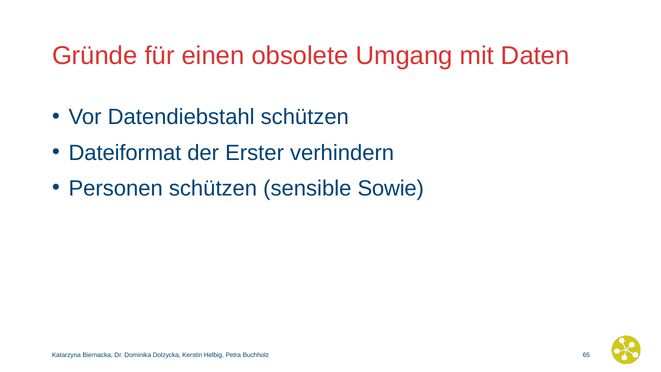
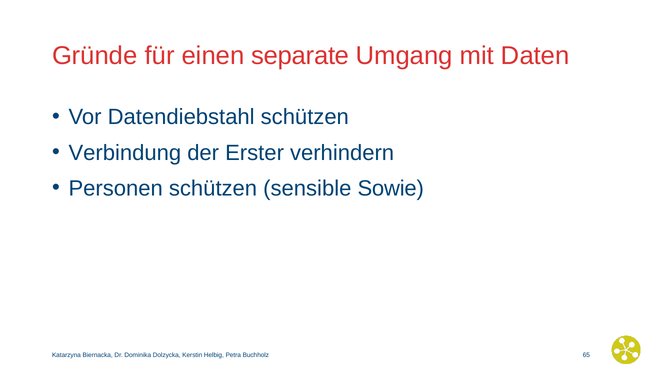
obsolete: obsolete -> separate
Dateiformat: Dateiformat -> Verbindung
